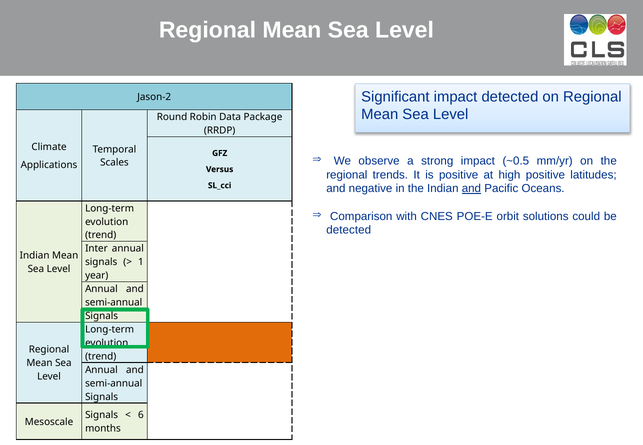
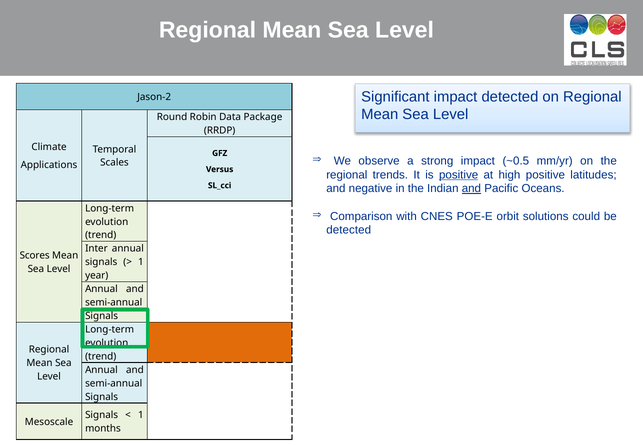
positive at (459, 175) underline: none -> present
Indian at (35, 256): Indian -> Scores
6 at (141, 415): 6 -> 1
